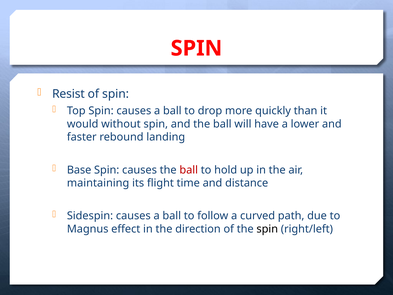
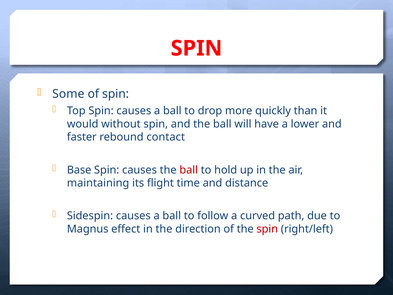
Resist: Resist -> Some
landing: landing -> contact
spin at (267, 229) colour: black -> red
